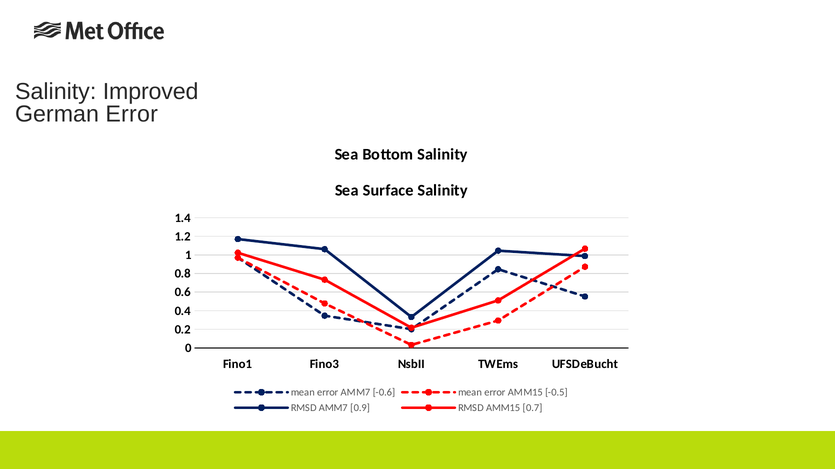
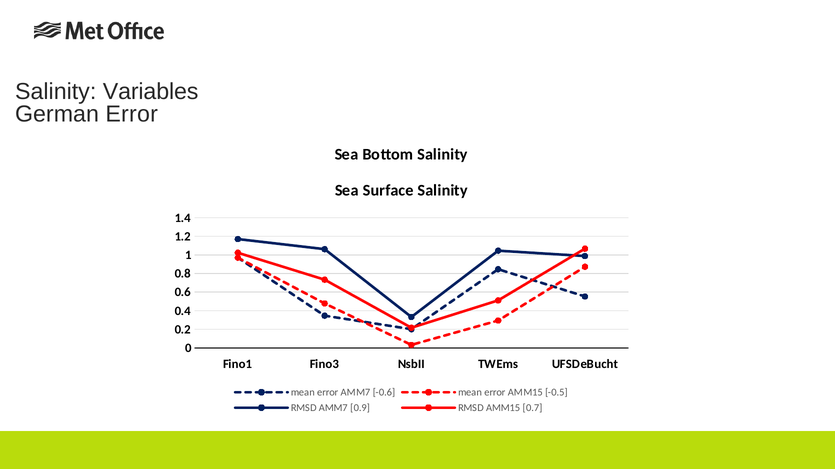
Improved: Improved -> Variables
